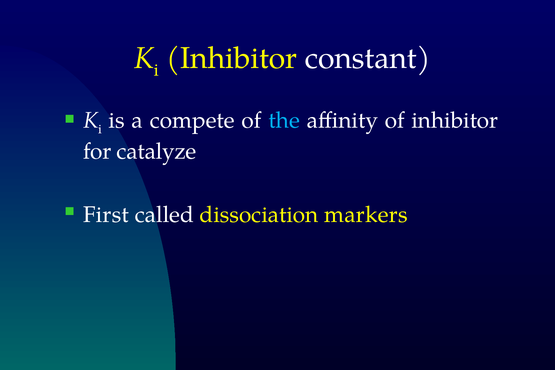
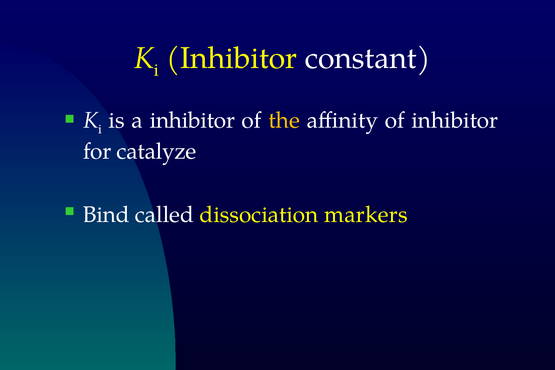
a compete: compete -> inhibitor
the colour: light blue -> yellow
First: First -> Bind
